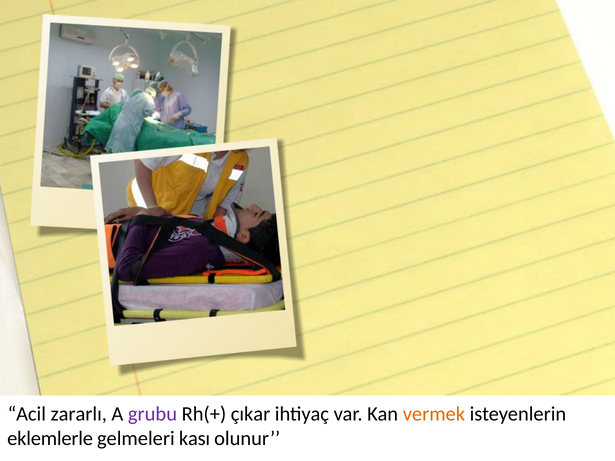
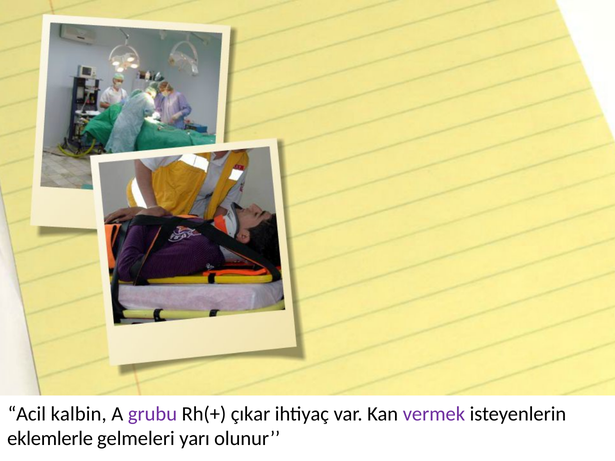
zararlı: zararlı -> kalbin
vermek colour: orange -> purple
kası: kası -> yarı
